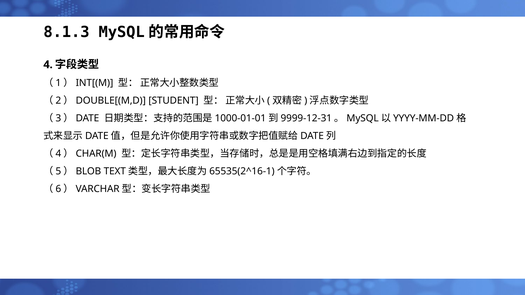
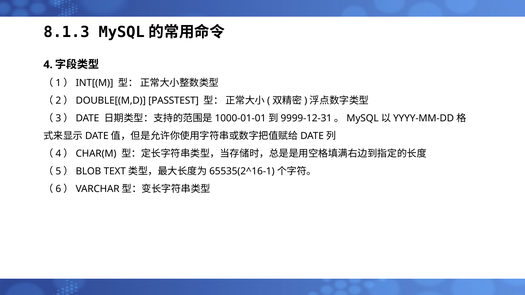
STUDENT: STUDENT -> PASSTEST
